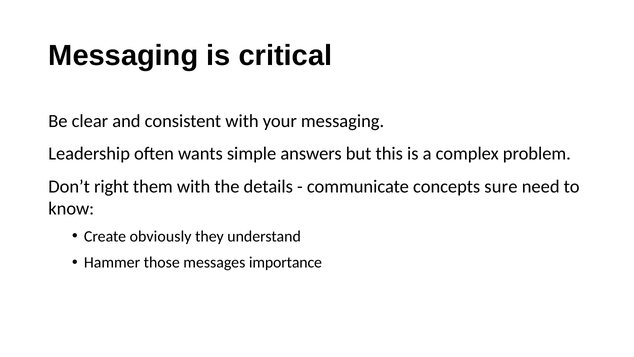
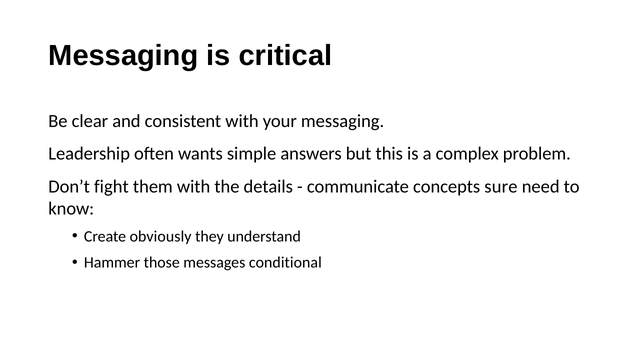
right: right -> fight
importance: importance -> conditional
